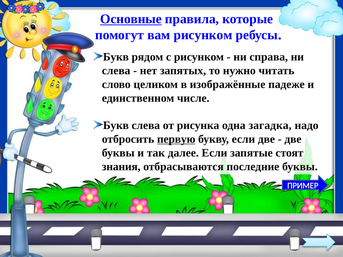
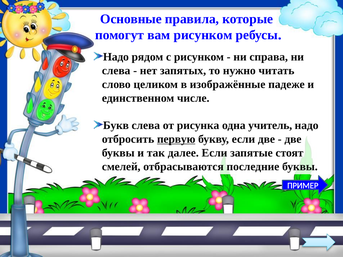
Основные underline: present -> none
Букв at (116, 57): Букв -> Надо
загадка: загадка -> учитель
знания: знания -> смелей
